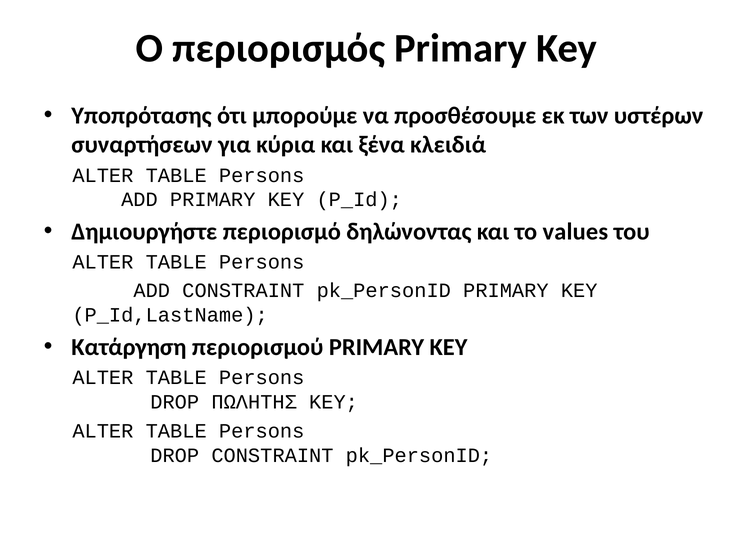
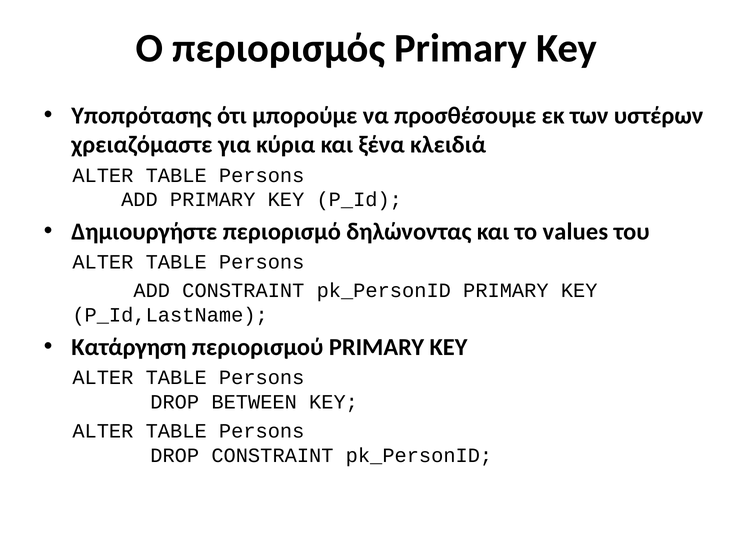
συναρτήσεων: συναρτήσεων -> χρειαζόμαστε
ΠΩΛΗΤΗΣ: ΠΩΛΗΤΗΣ -> BETWEEN
